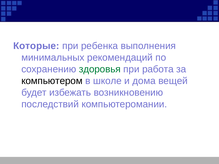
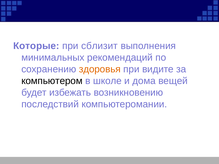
ребенка: ребенка -> сблизит
здоровья colour: green -> orange
работа: работа -> видите
